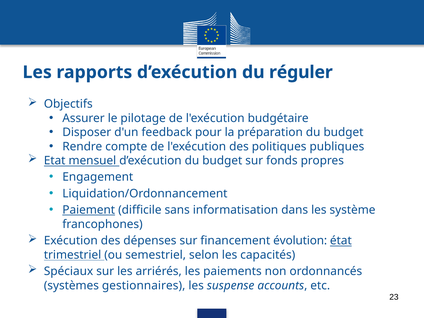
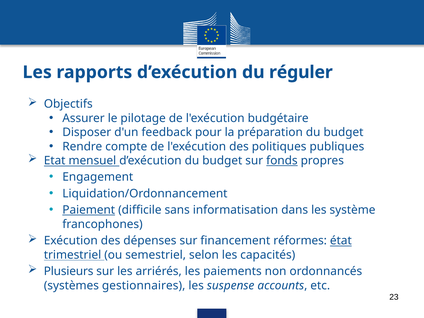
fonds underline: none -> present
évolution: évolution -> réformes
Spéciaux: Spéciaux -> Plusieurs
